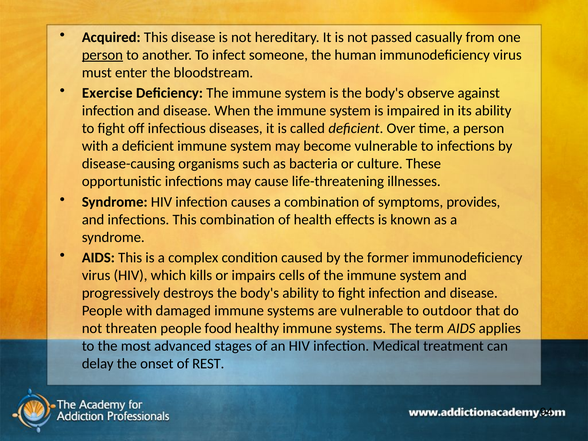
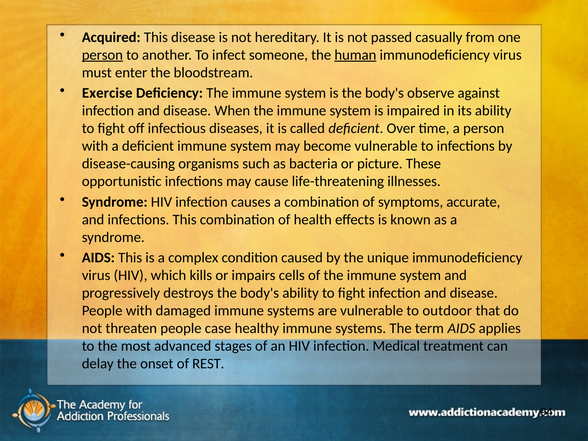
human underline: none -> present
culture: culture -> picture
provides: provides -> accurate
former: former -> unique
food: food -> case
